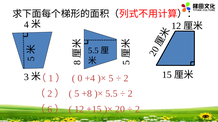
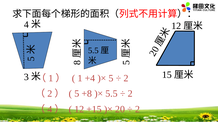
0 at (80, 79): 0 -> 1
6: 6 -> 4
